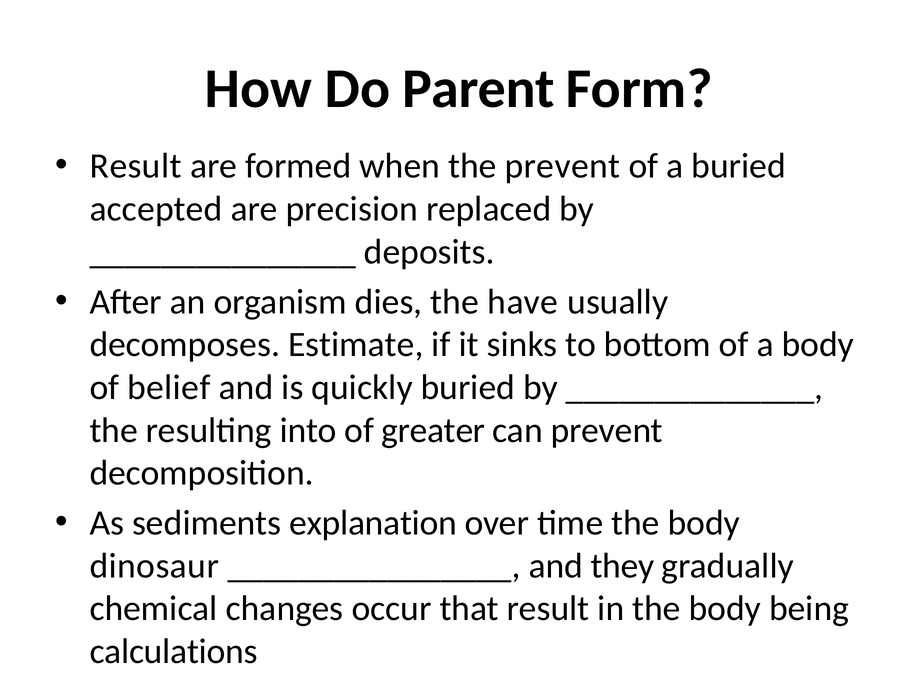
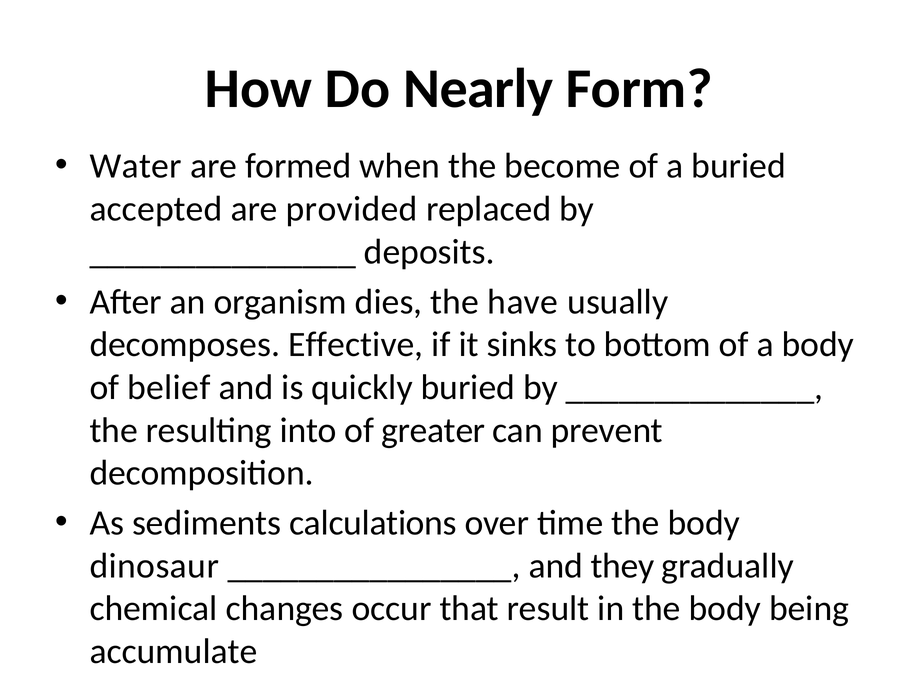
Parent: Parent -> Nearly
Result at (136, 166): Result -> Water
the prevent: prevent -> become
precision: precision -> provided
Estimate: Estimate -> Effective
explanation: explanation -> calculations
calculations: calculations -> accumulate
